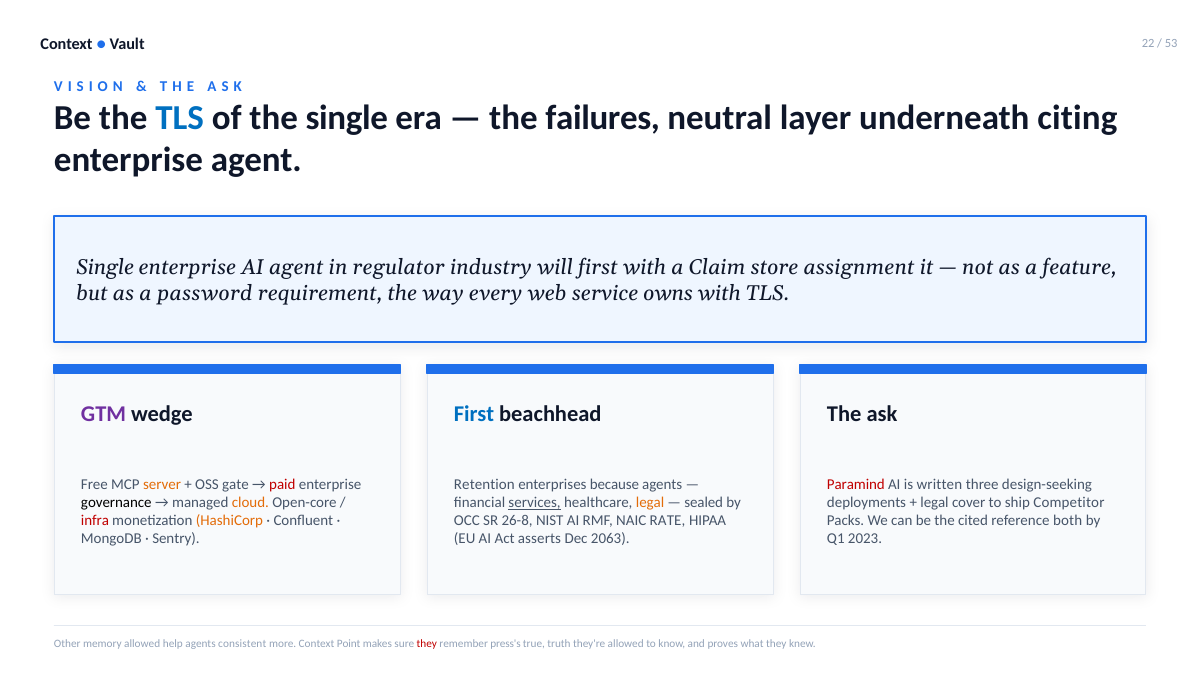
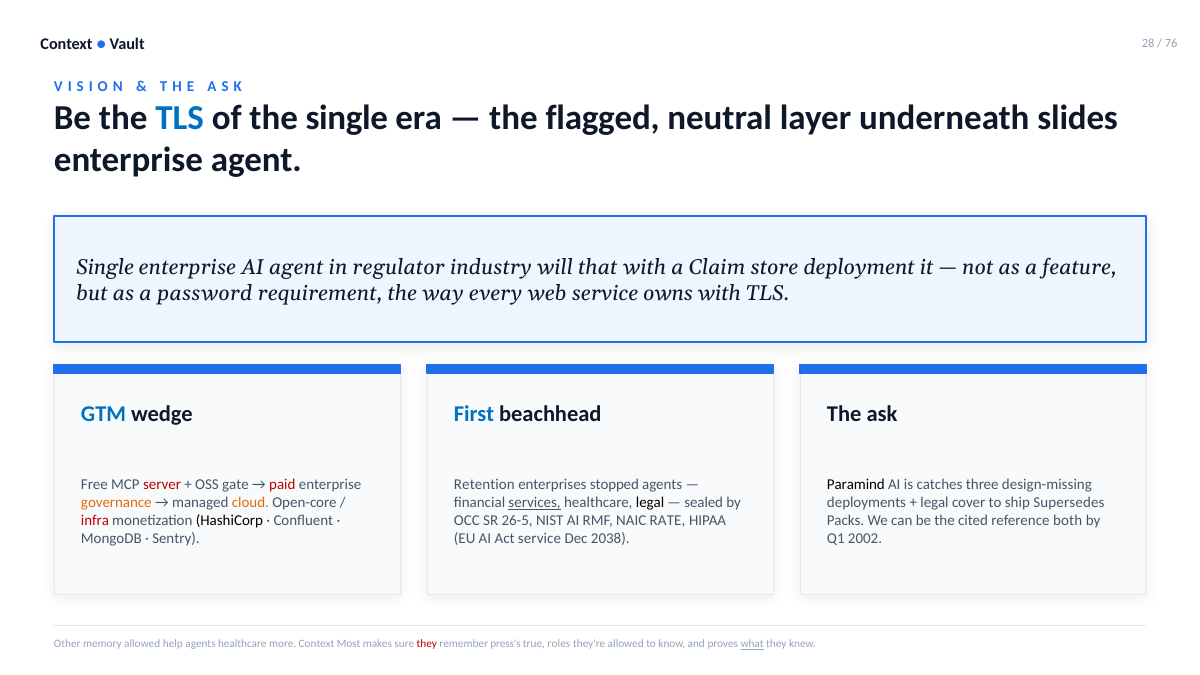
22: 22 -> 28
53: 53 -> 76
failures: failures -> flagged
citing: citing -> slides
will first: first -> that
assignment: assignment -> deployment
GTM colour: purple -> blue
server colour: orange -> red
because: because -> stopped
Paramind colour: red -> black
written: written -> catches
design-seeking: design-seeking -> design-missing
governance colour: black -> orange
legal at (650, 503) colour: orange -> black
Competitor: Competitor -> Supersedes
HashiCorp colour: orange -> black
26-8: 26-8 -> 26-5
Act asserts: asserts -> service
2063: 2063 -> 2038
2023: 2023 -> 2002
agents consistent: consistent -> healthcare
Point: Point -> Most
truth: truth -> roles
what underline: none -> present
